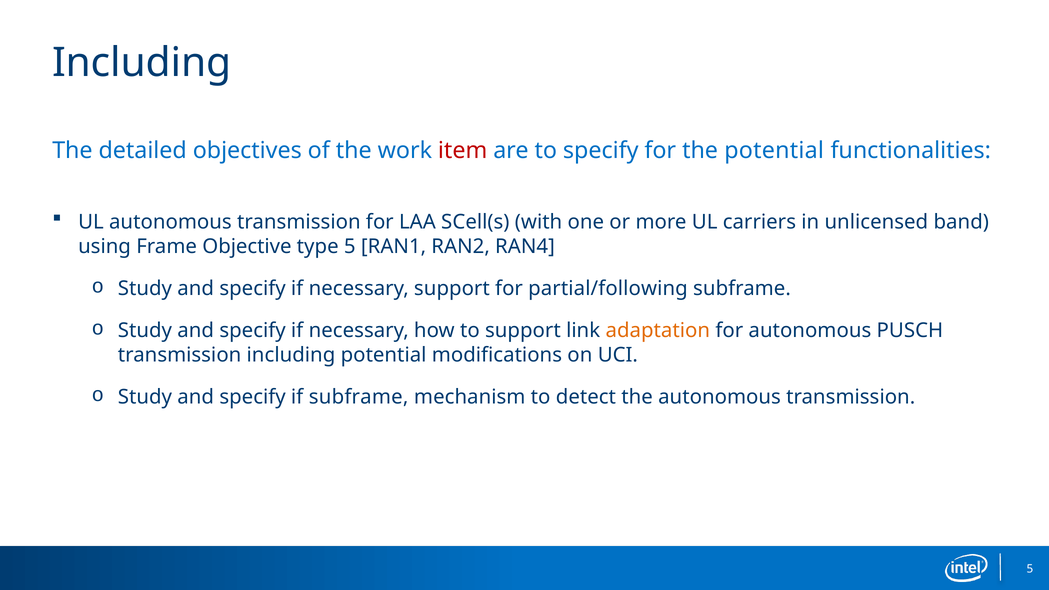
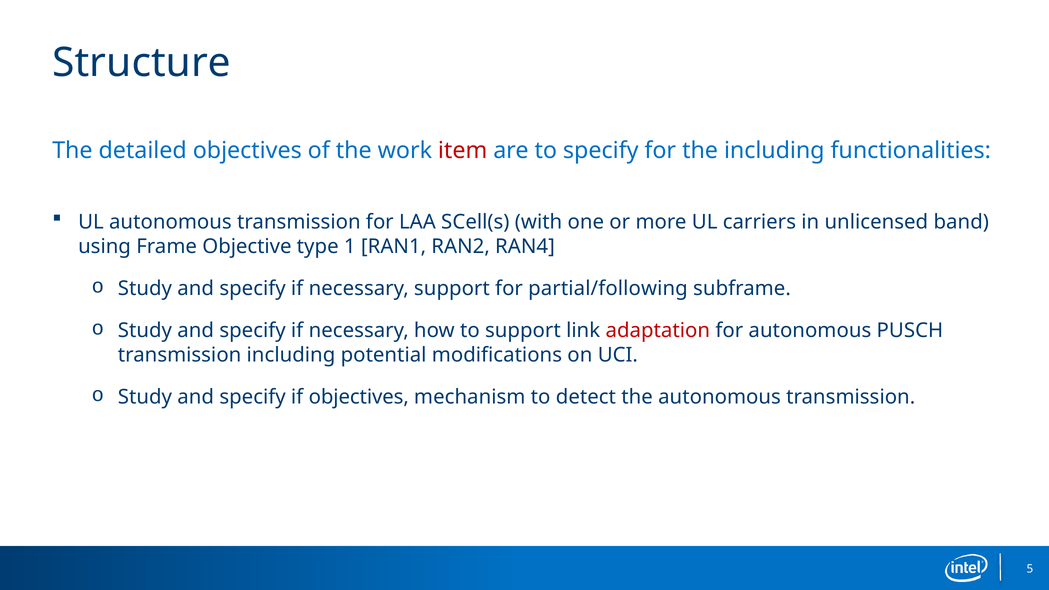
Including at (142, 63): Including -> Structure
the potential: potential -> including
type 5: 5 -> 1
adaptation colour: orange -> red
if subframe: subframe -> objectives
